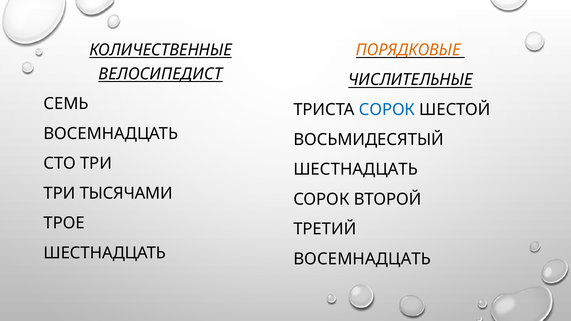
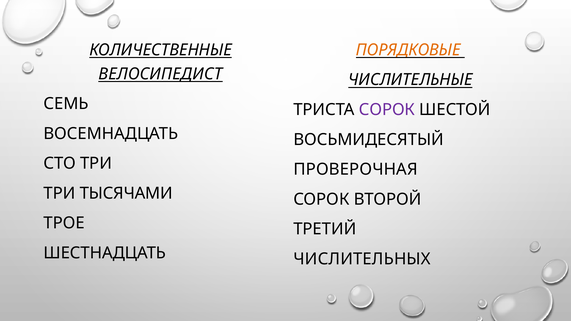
СОРОК at (387, 110) colour: blue -> purple
ШЕСТНАДЦАТЬ at (356, 169): ШЕСТНАДЦАТЬ -> ПРОВЕРОЧНАЯ
ВОСЕМНАДЦАТЬ at (362, 259): ВОСЕМНАДЦАТЬ -> ЧИСЛИТЕЛЬНЫХ
